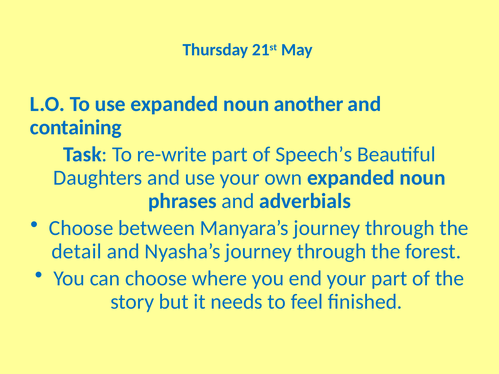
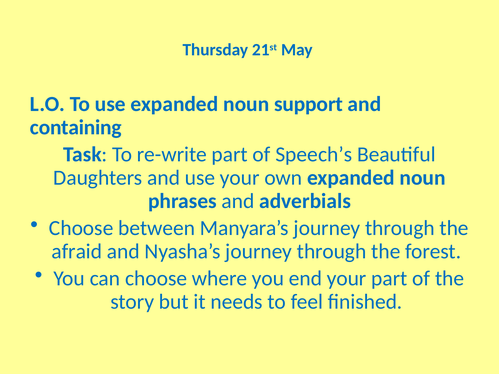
another: another -> support
detail: detail -> afraid
